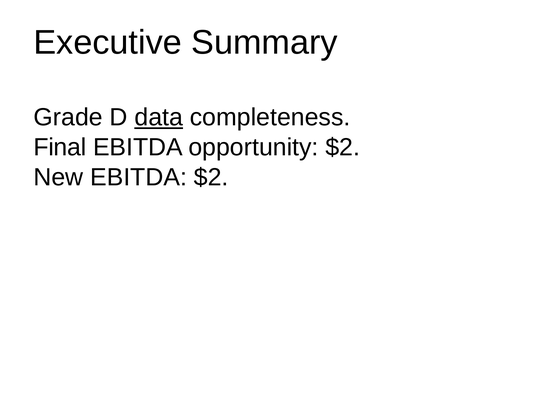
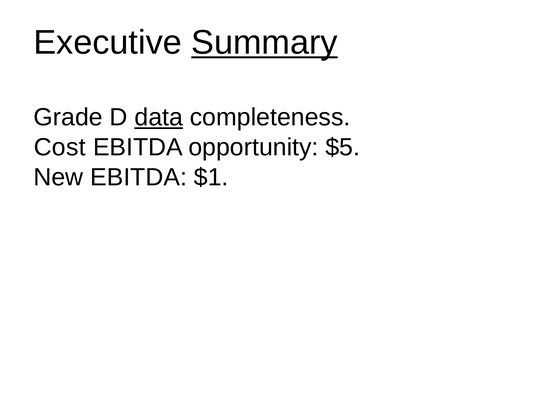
Summary underline: none -> present
Final: Final -> Cost
opportunity $2: $2 -> $5
EBITDA $2: $2 -> $1
